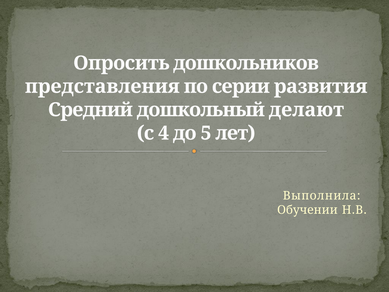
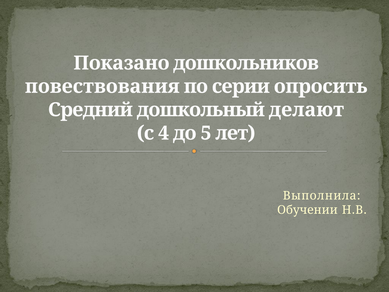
Опросить: Опросить -> Показано
представления: представления -> повествования
развития: развития -> опросить
